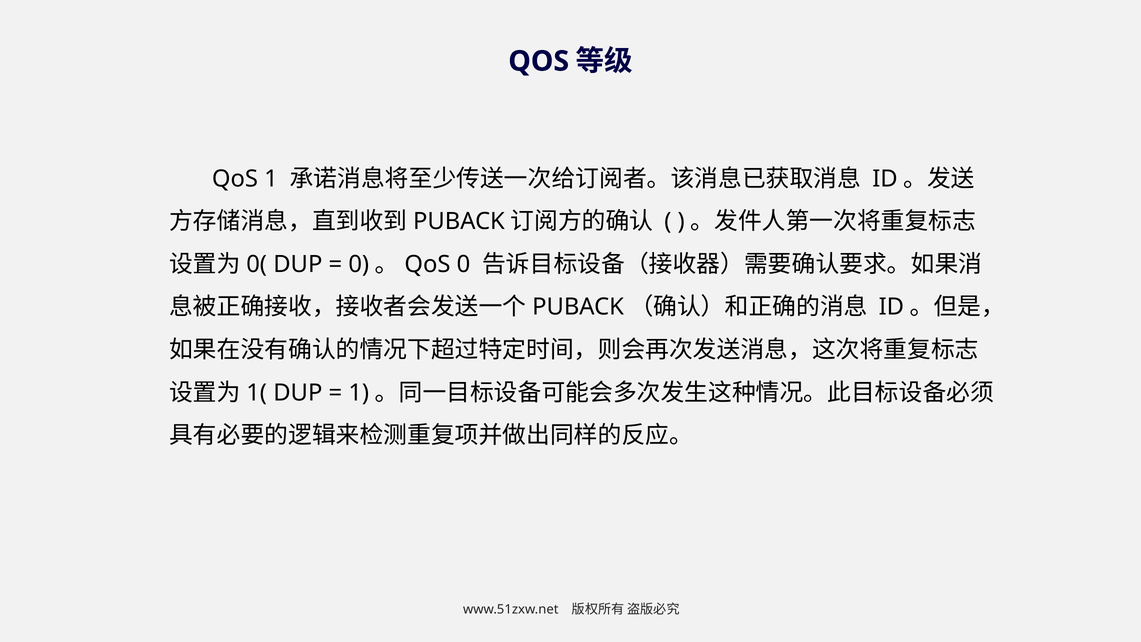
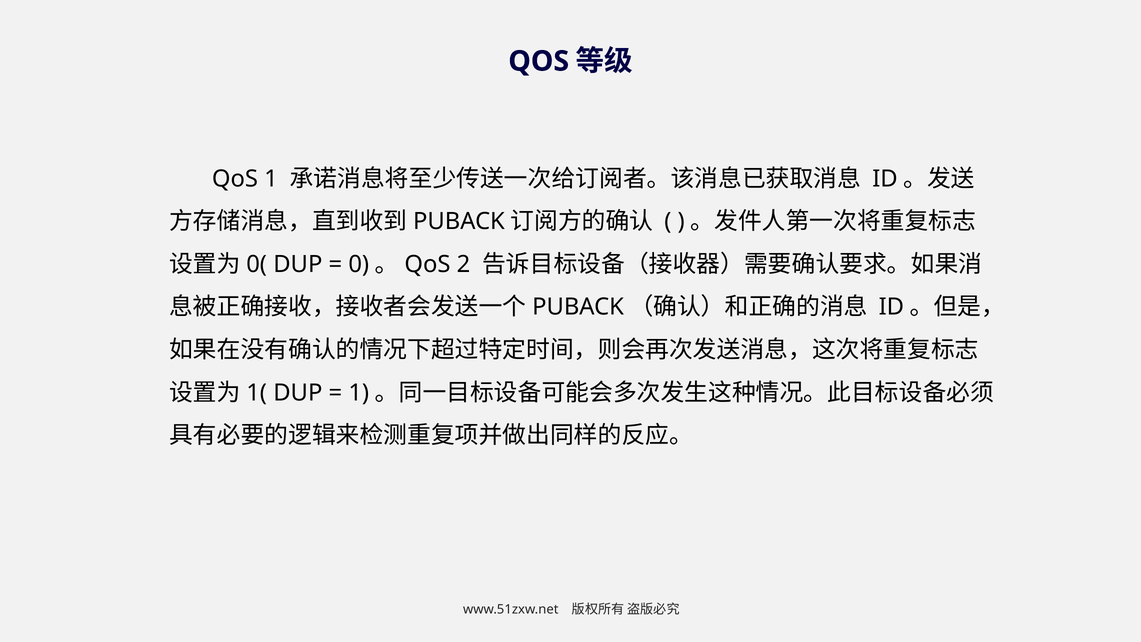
QoS 0: 0 -> 2
